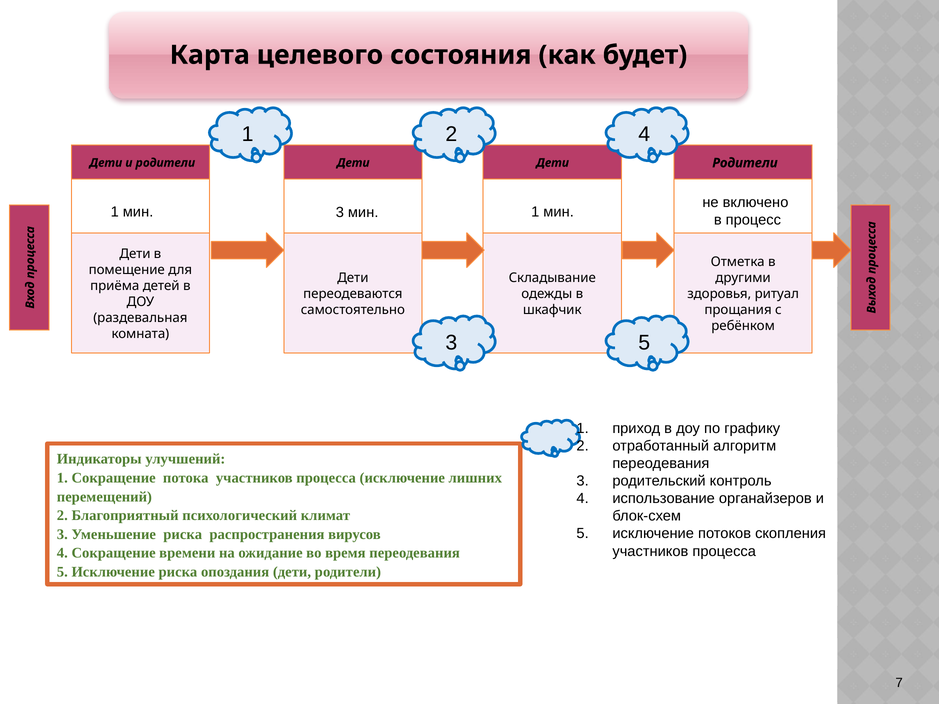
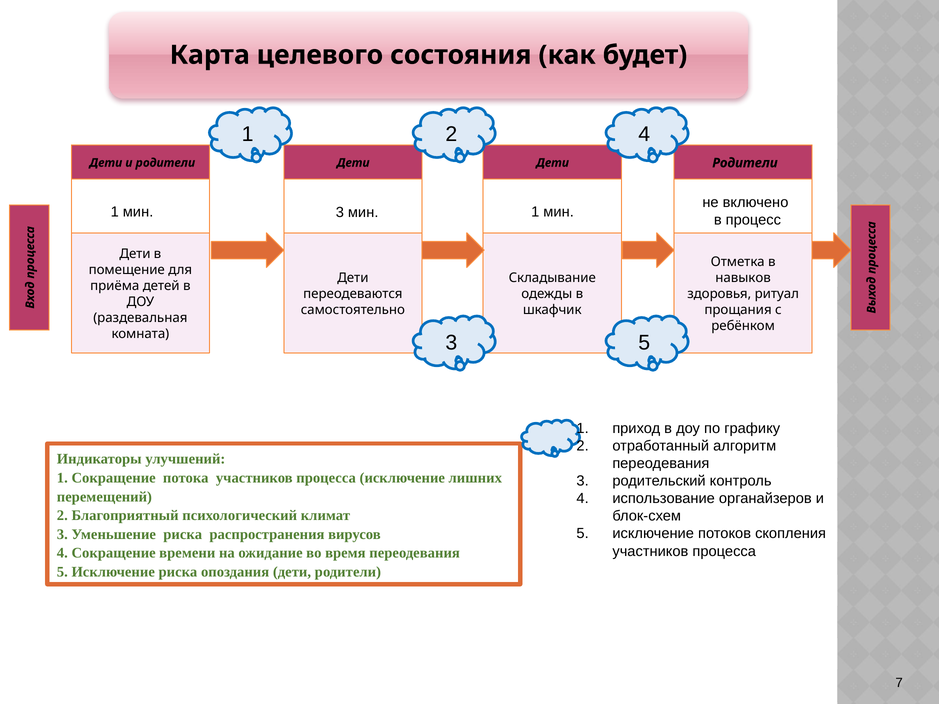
другими: другими -> навыков
